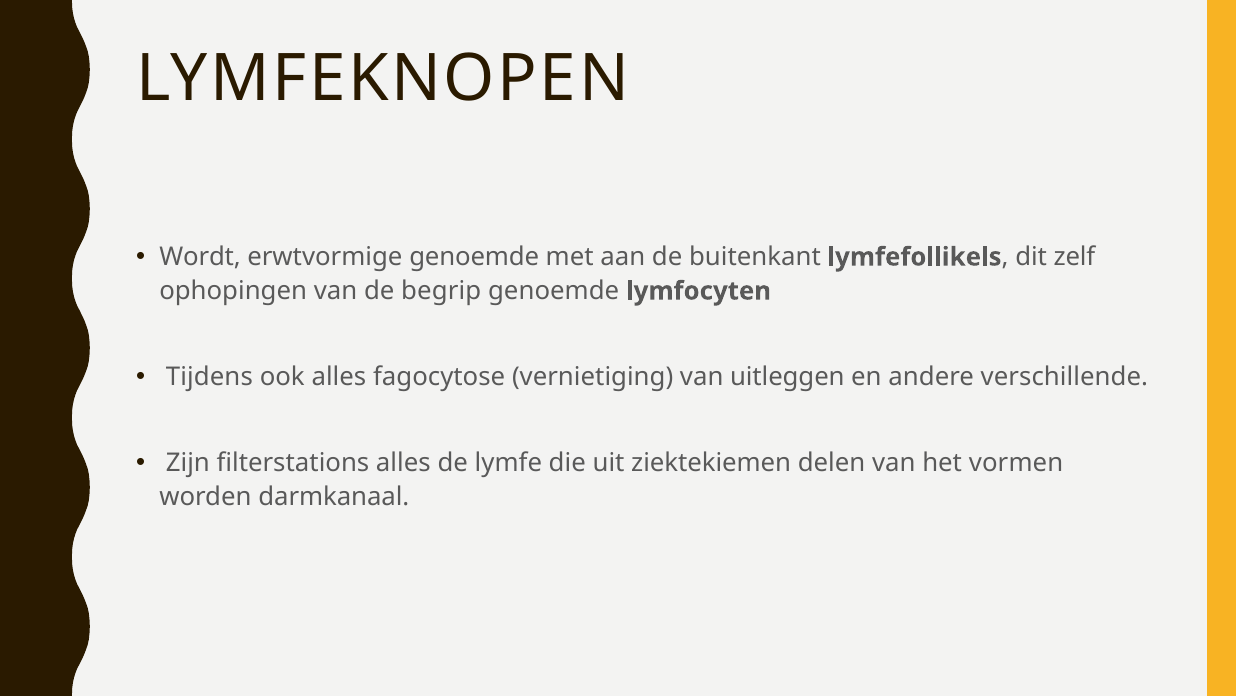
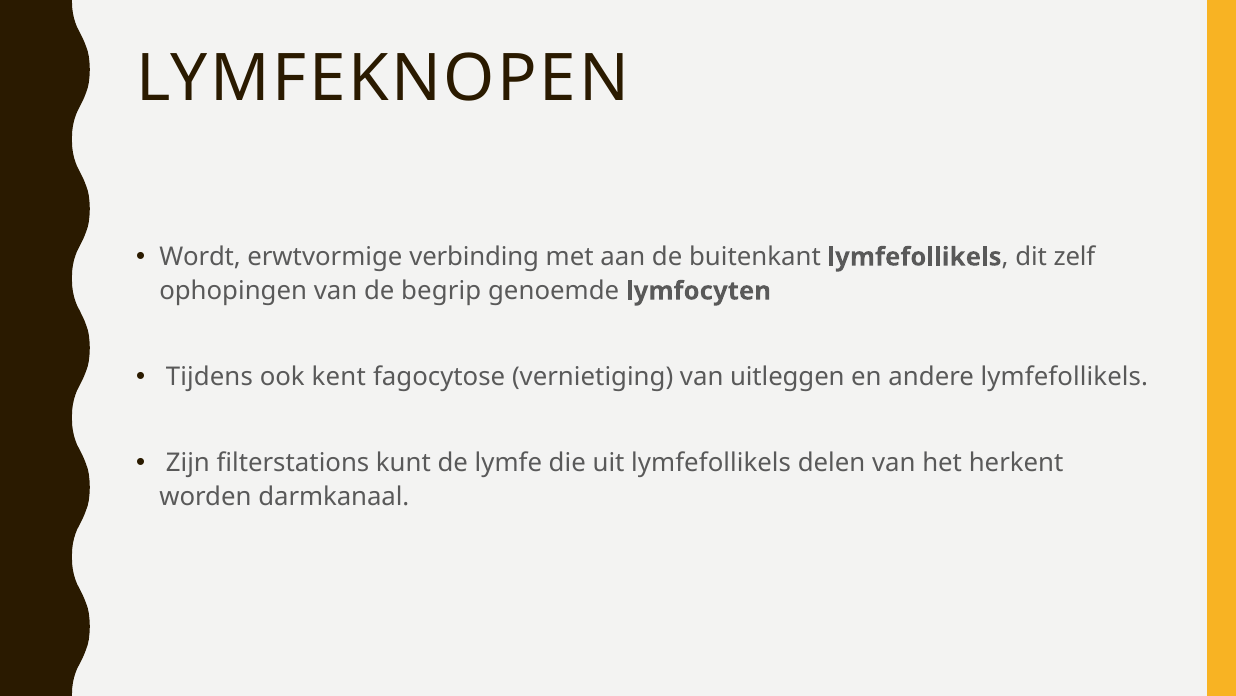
erwtvormige genoemde: genoemde -> verbinding
ook alles: alles -> kent
andere verschillende: verschillende -> lymfefollikels
filterstations alles: alles -> kunt
uit ziektekiemen: ziektekiemen -> lymfefollikels
vormen: vormen -> herkent
